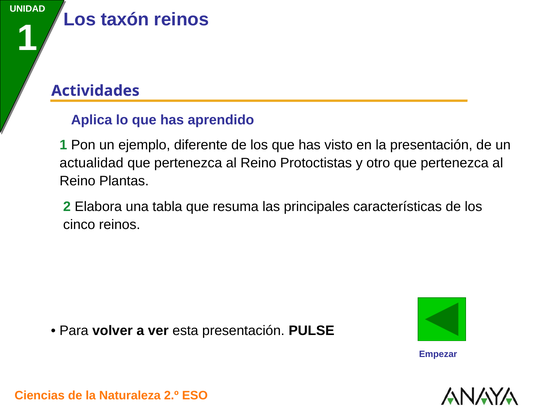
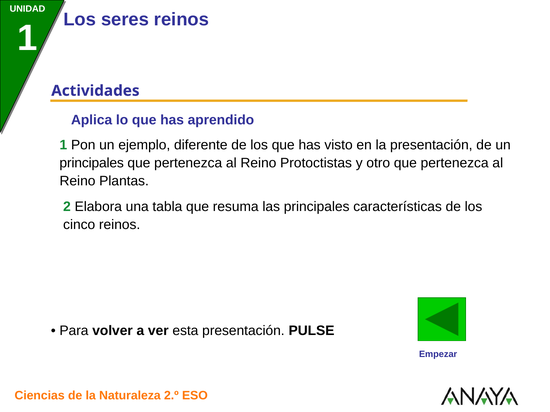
taxón: taxón -> seres
actualidad at (92, 163): actualidad -> principales
